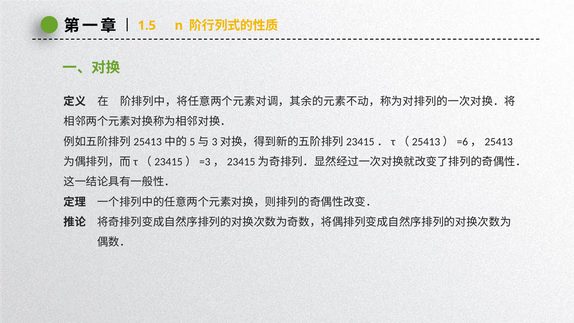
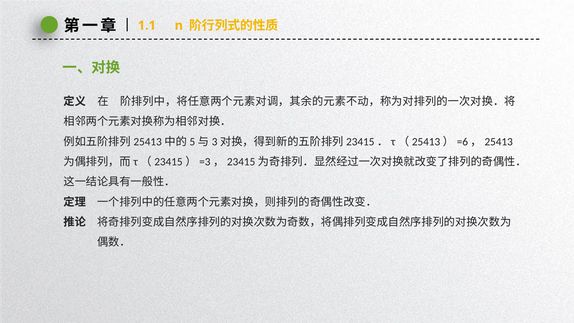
1.5: 1.5 -> 1.1
